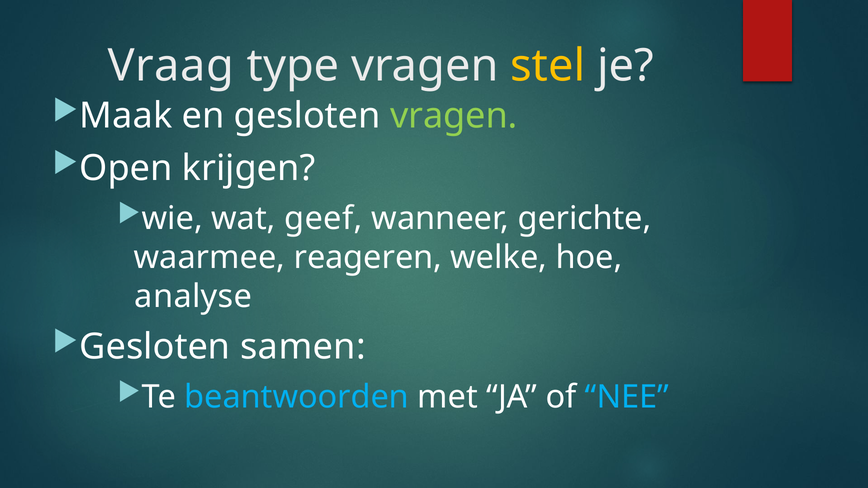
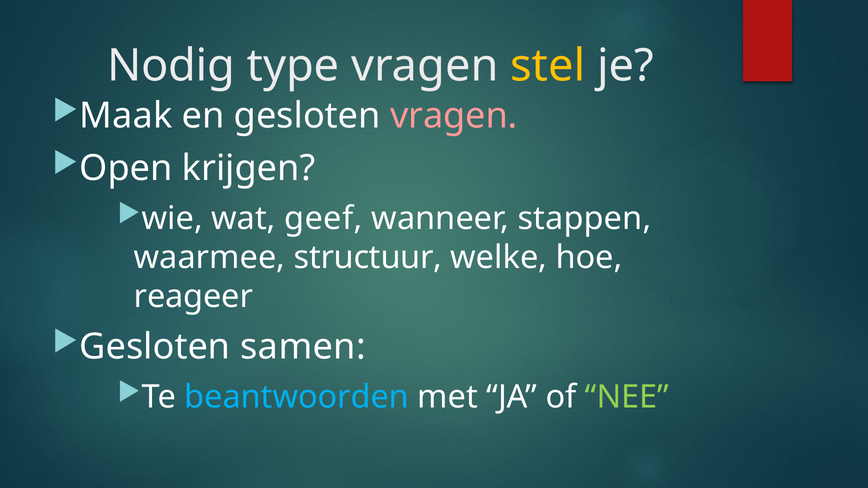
Vraag: Vraag -> Nodig
vragen at (454, 116) colour: light green -> pink
gerichte: gerichte -> stappen
reageren: reageren -> structuur
analyse: analyse -> reageer
NEE colour: light blue -> light green
